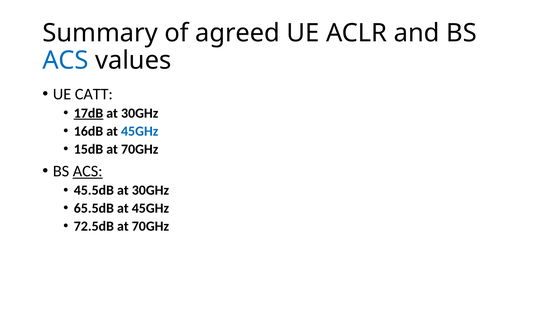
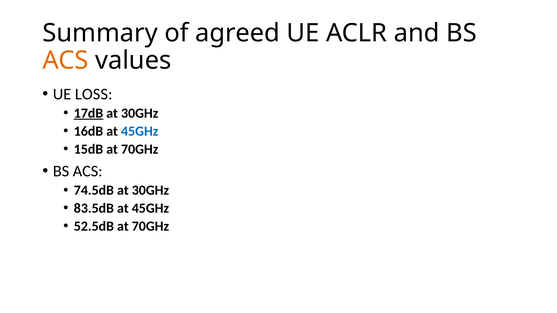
ACS at (66, 61) colour: blue -> orange
CATT: CATT -> LOSS
ACS at (88, 171) underline: present -> none
45.5dB: 45.5dB -> 74.5dB
65.5dB: 65.5dB -> 83.5dB
72.5dB: 72.5dB -> 52.5dB
